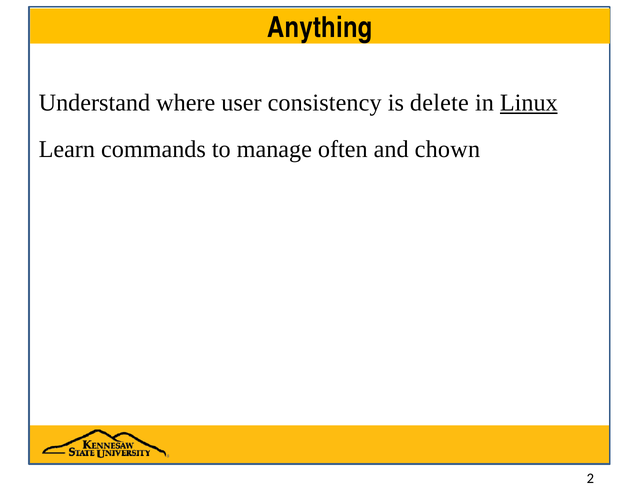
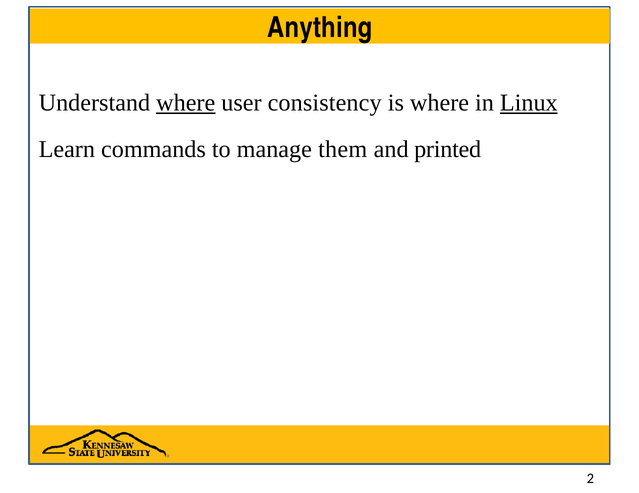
where at (186, 103) underline: none -> present
is delete: delete -> where
often: often -> them
chown: chown -> printed
